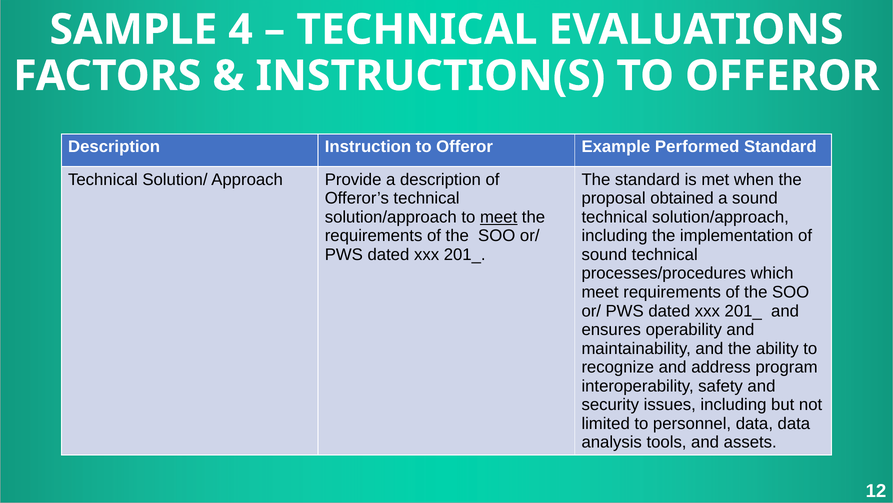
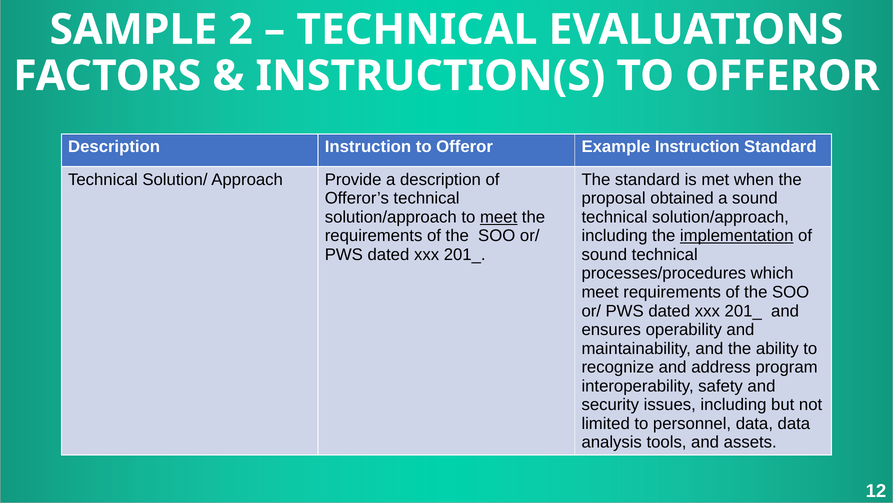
4: 4 -> 2
Example Performed: Performed -> Instruction
implementation underline: none -> present
